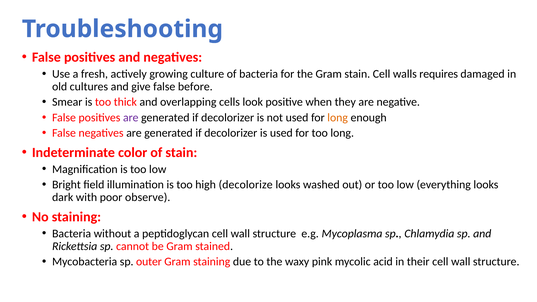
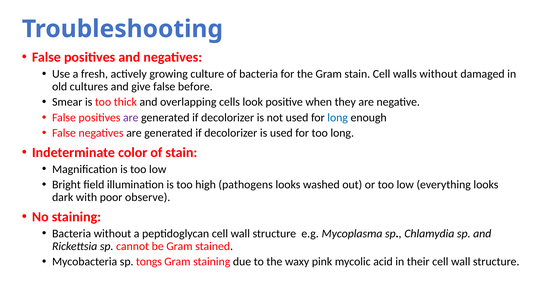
walls requires: requires -> without
long at (338, 118) colour: orange -> blue
decolorize: decolorize -> pathogens
outer: outer -> tongs
